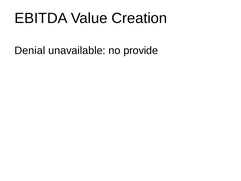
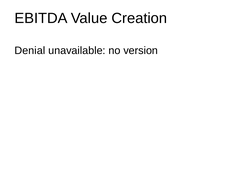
provide: provide -> version
